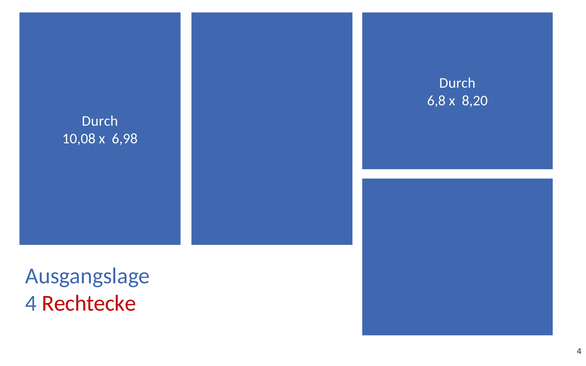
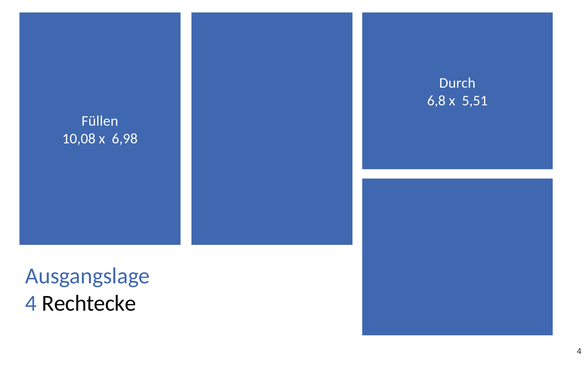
8,20: 8,20 -> 5,51
Durch at (100, 121): Durch -> Füllen
Rechtecke colour: red -> black
